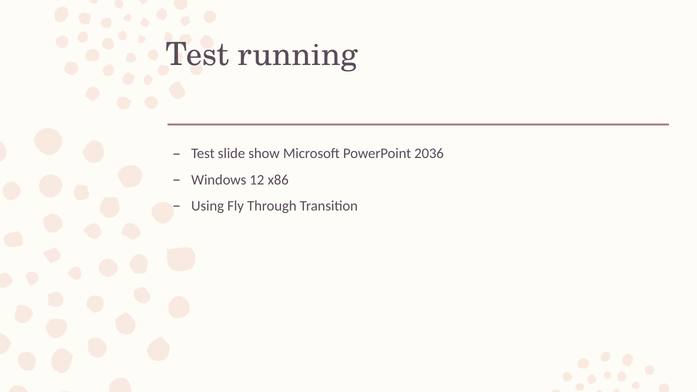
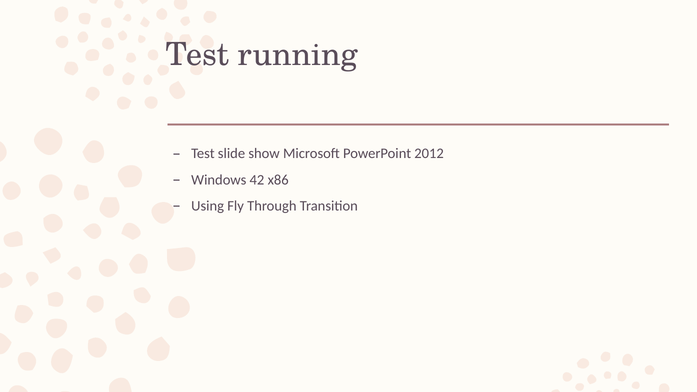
2036: 2036 -> 2012
12: 12 -> 42
